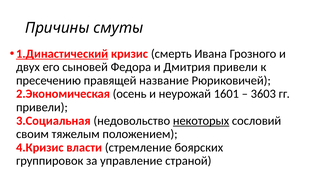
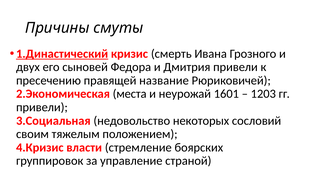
осень: осень -> места
3603: 3603 -> 1203
некоторых underline: present -> none
